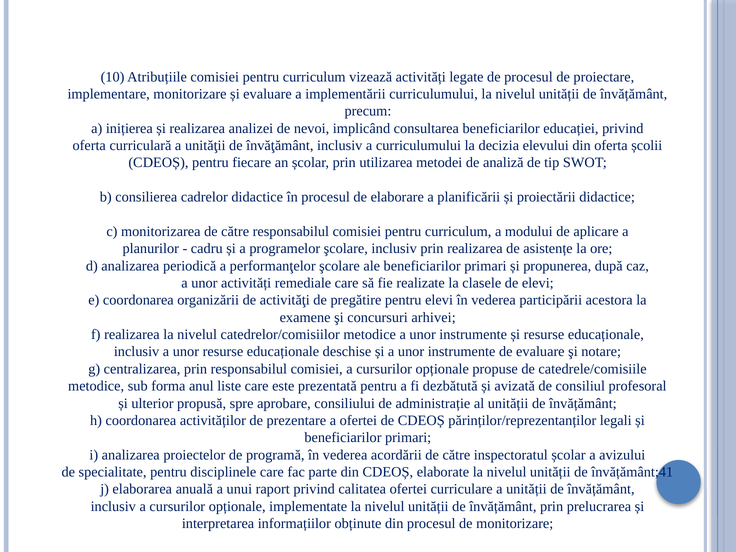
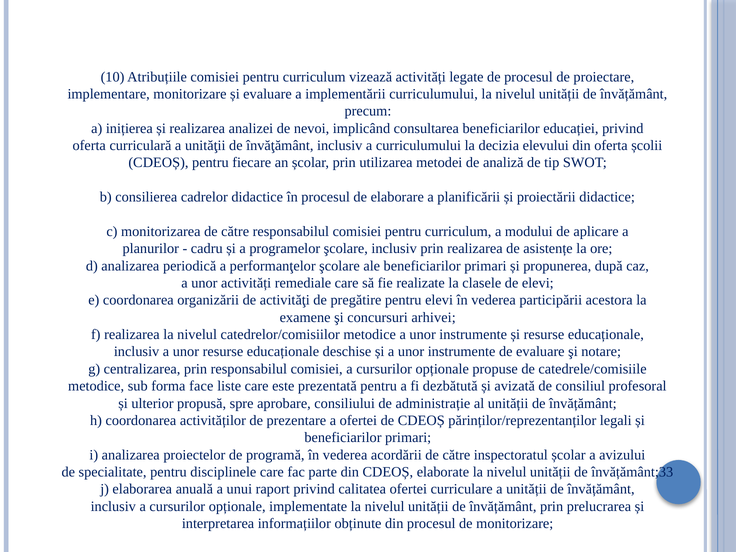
anul: anul -> face
învățământ;41: învățământ;41 -> învățământ;33
